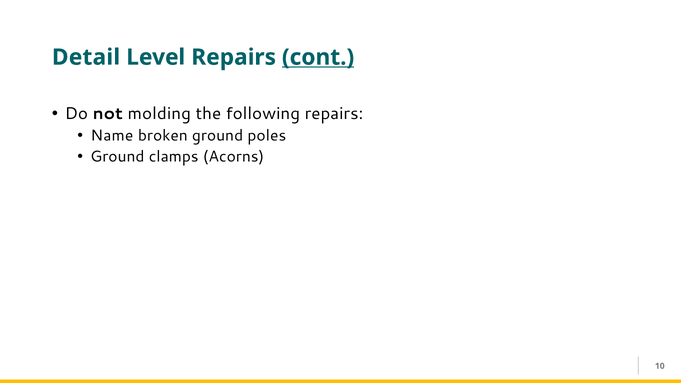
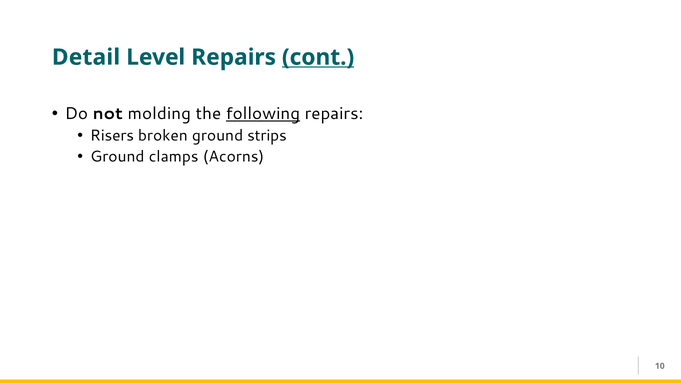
following underline: none -> present
Name: Name -> Risers
poles: poles -> strips
